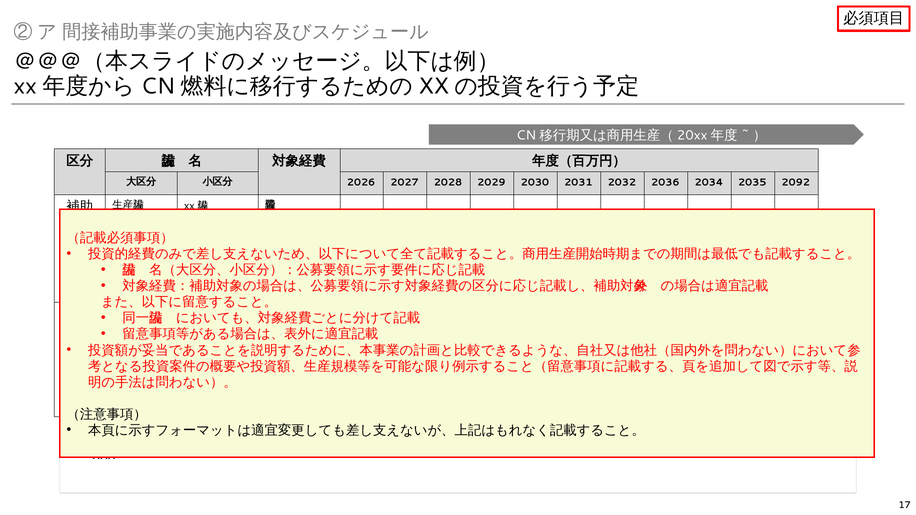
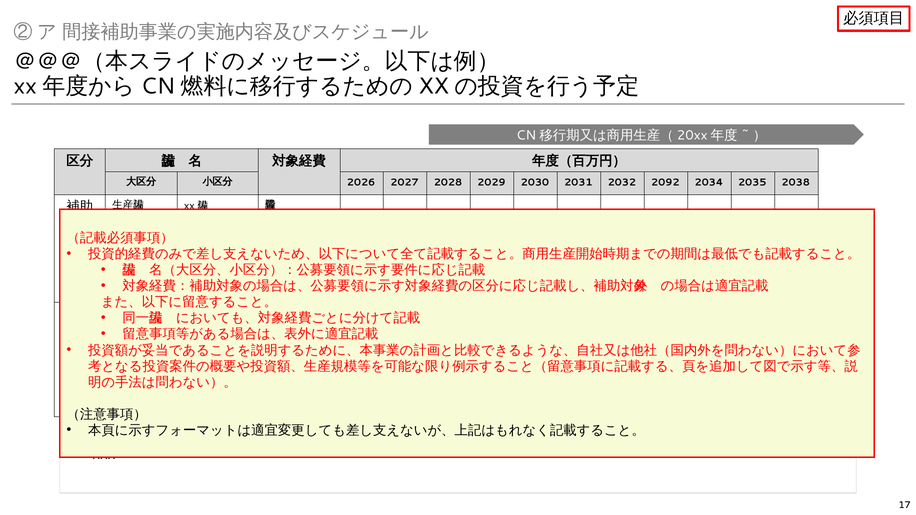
2036: 2036 -> 2092
2092: 2092 -> 2038
